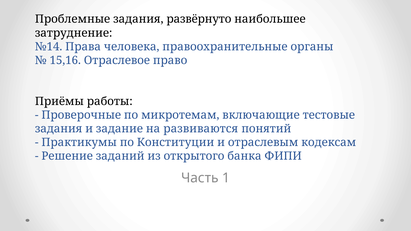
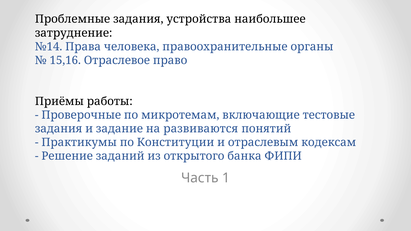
развёрнуто: развёрнуто -> устройства
